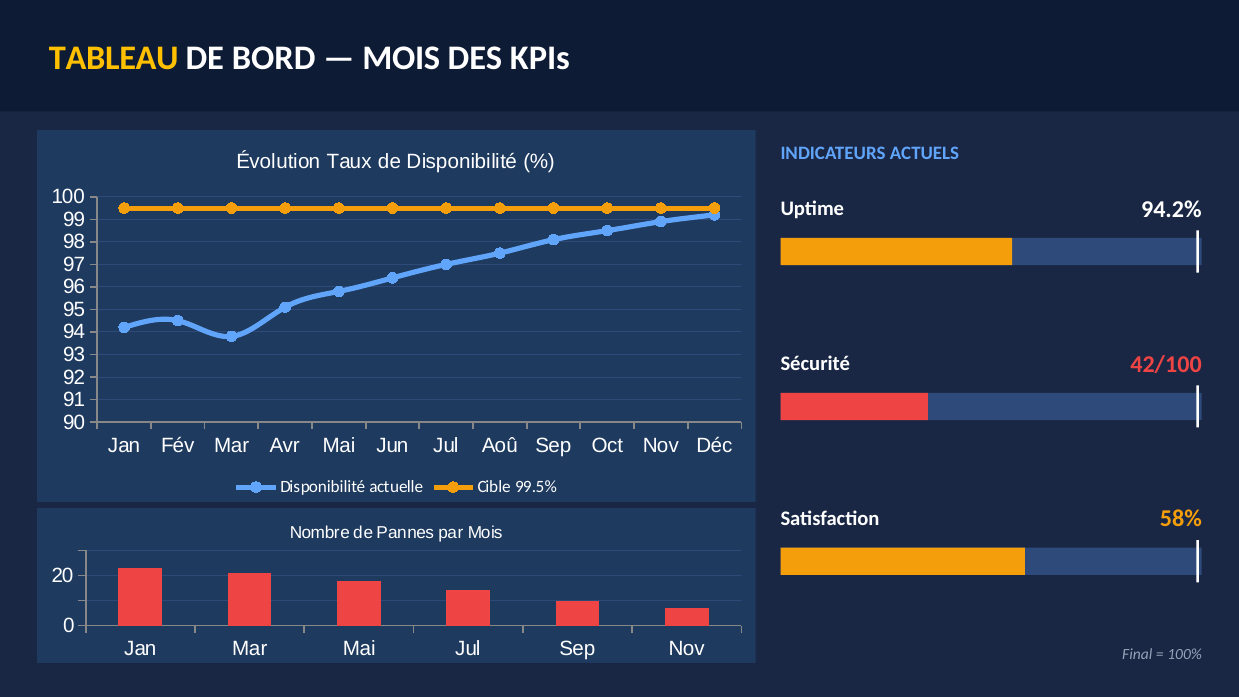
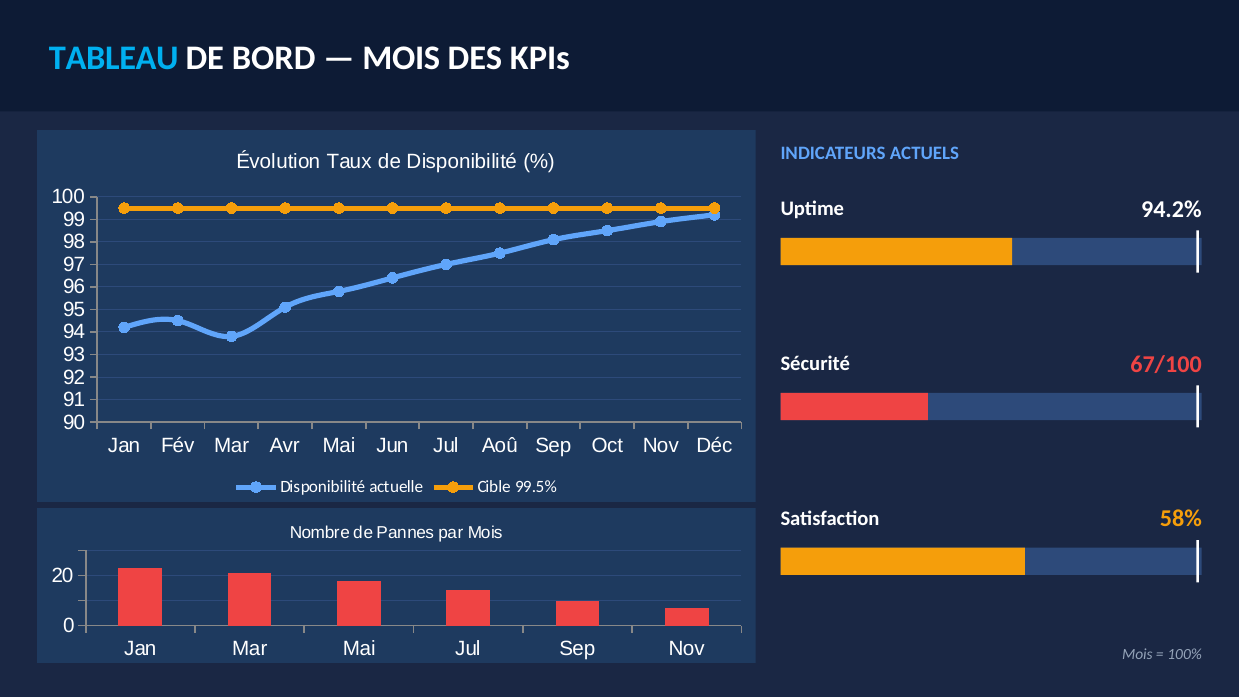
TABLEAU colour: yellow -> light blue
42/100: 42/100 -> 67/100
Final at (1137, 655): Final -> Mois
